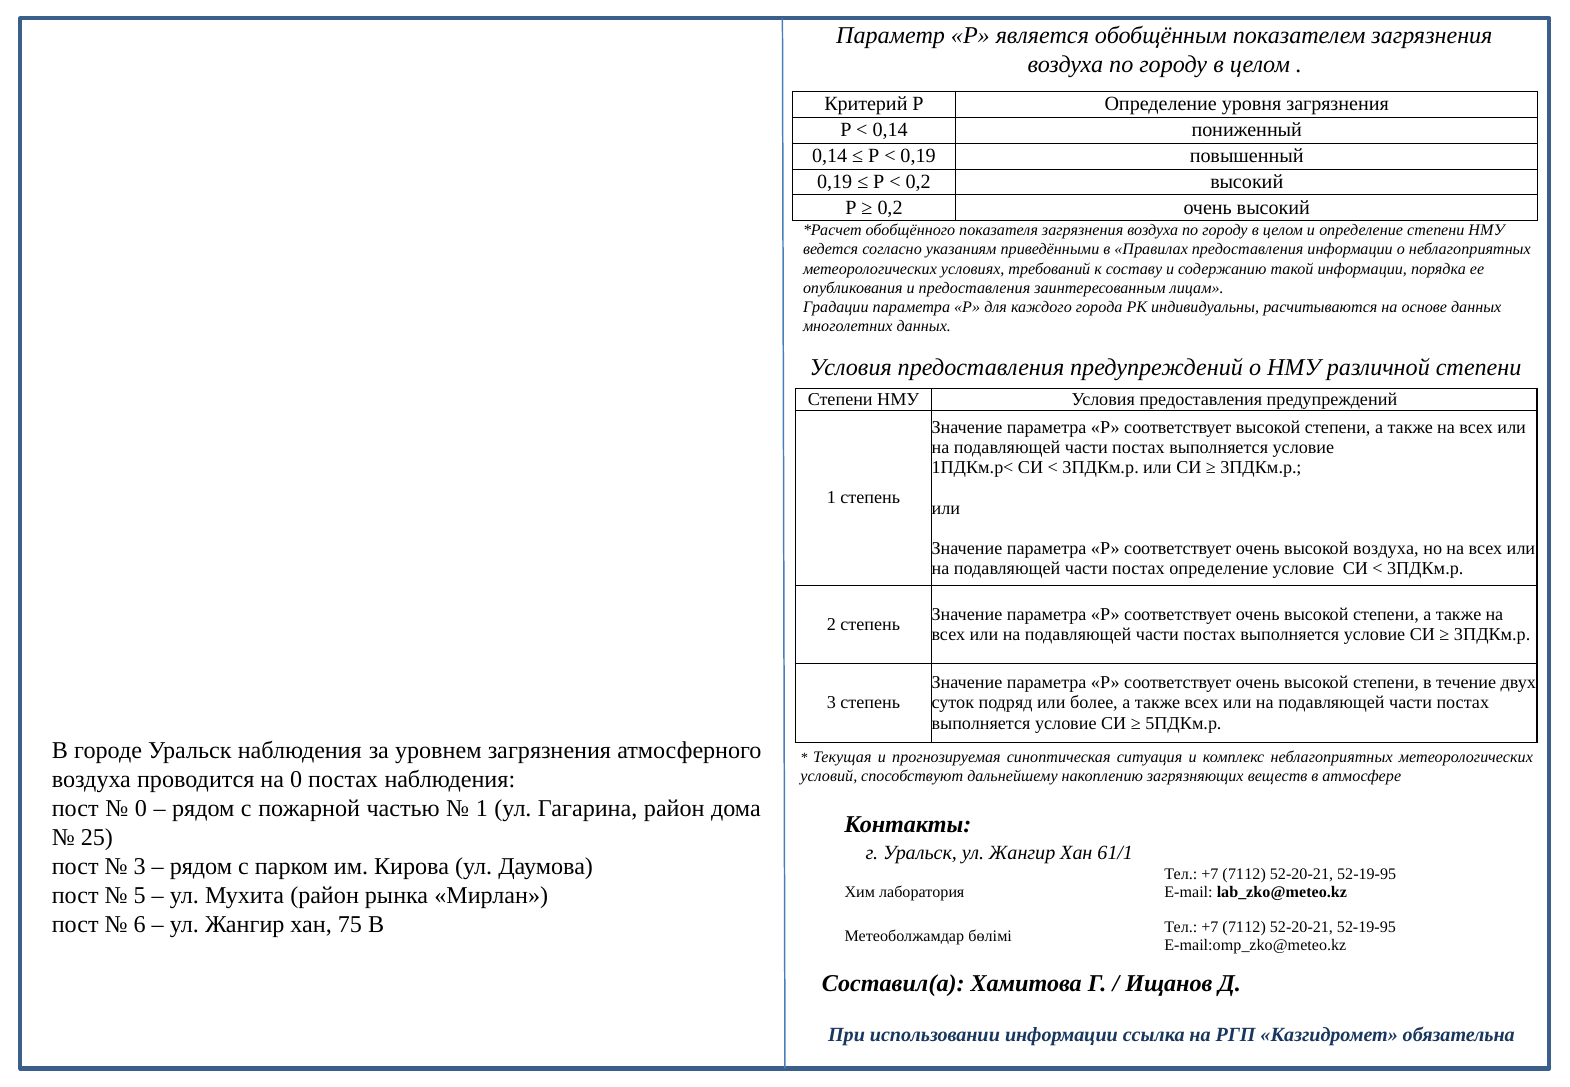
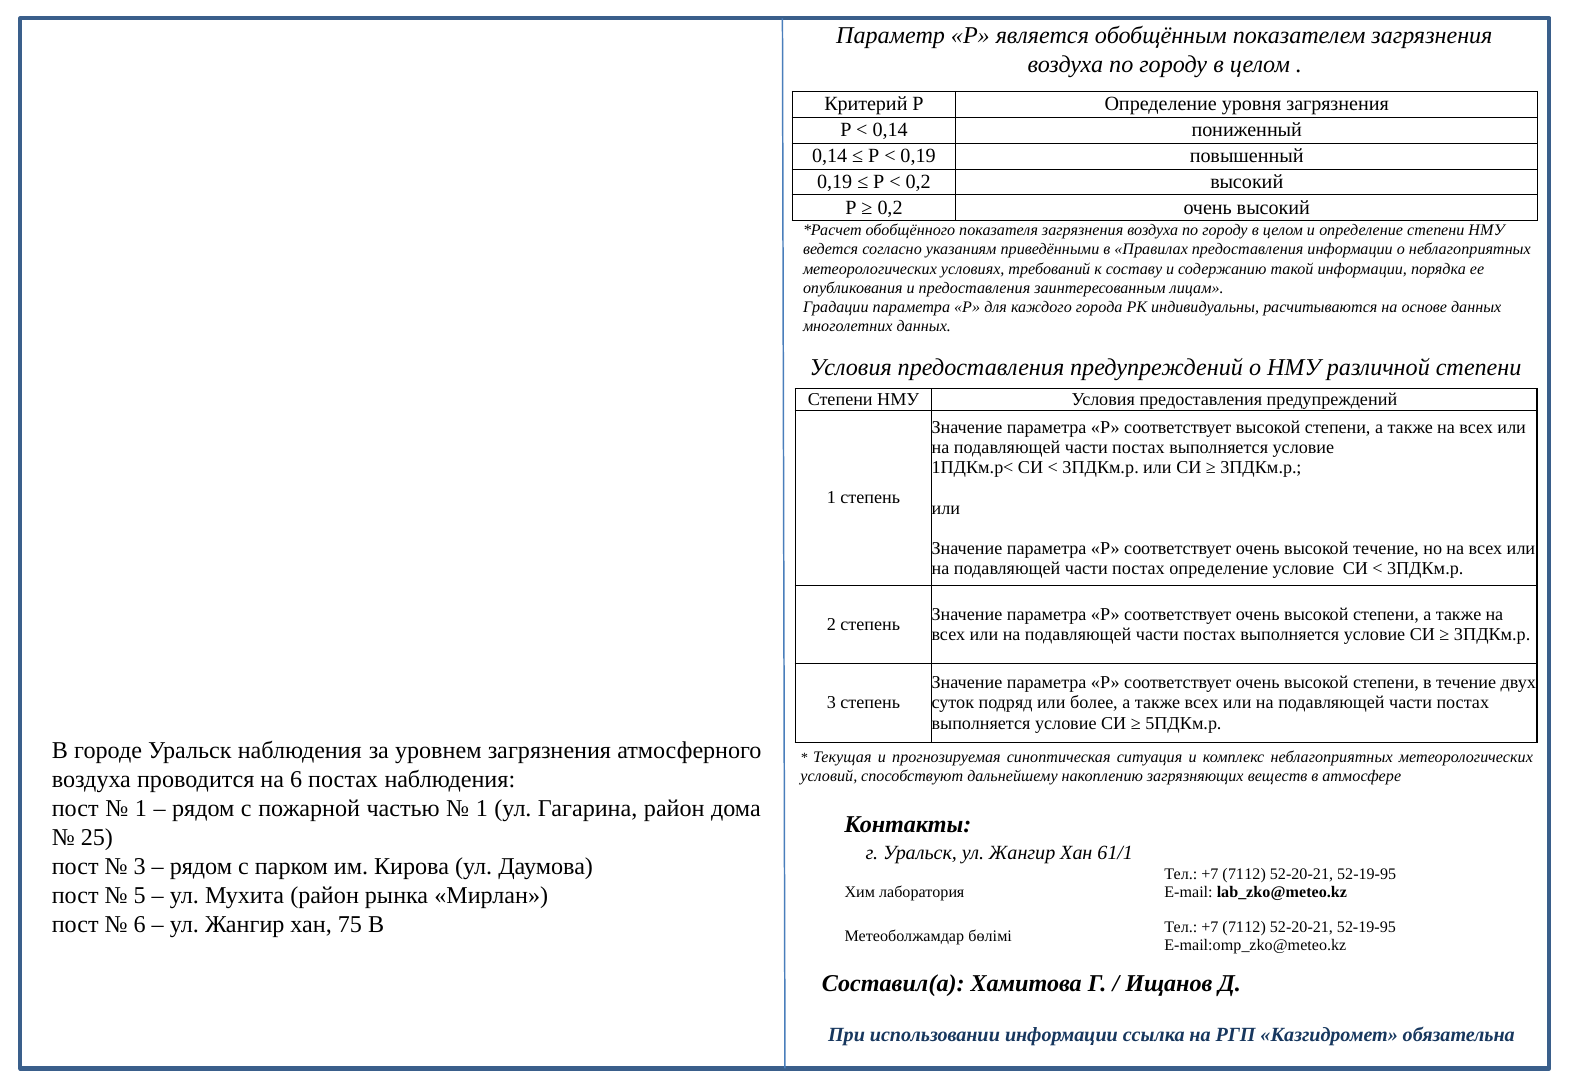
высокой воздуха: воздуха -> течение
на 0: 0 -> 6
0 at (141, 808): 0 -> 1
